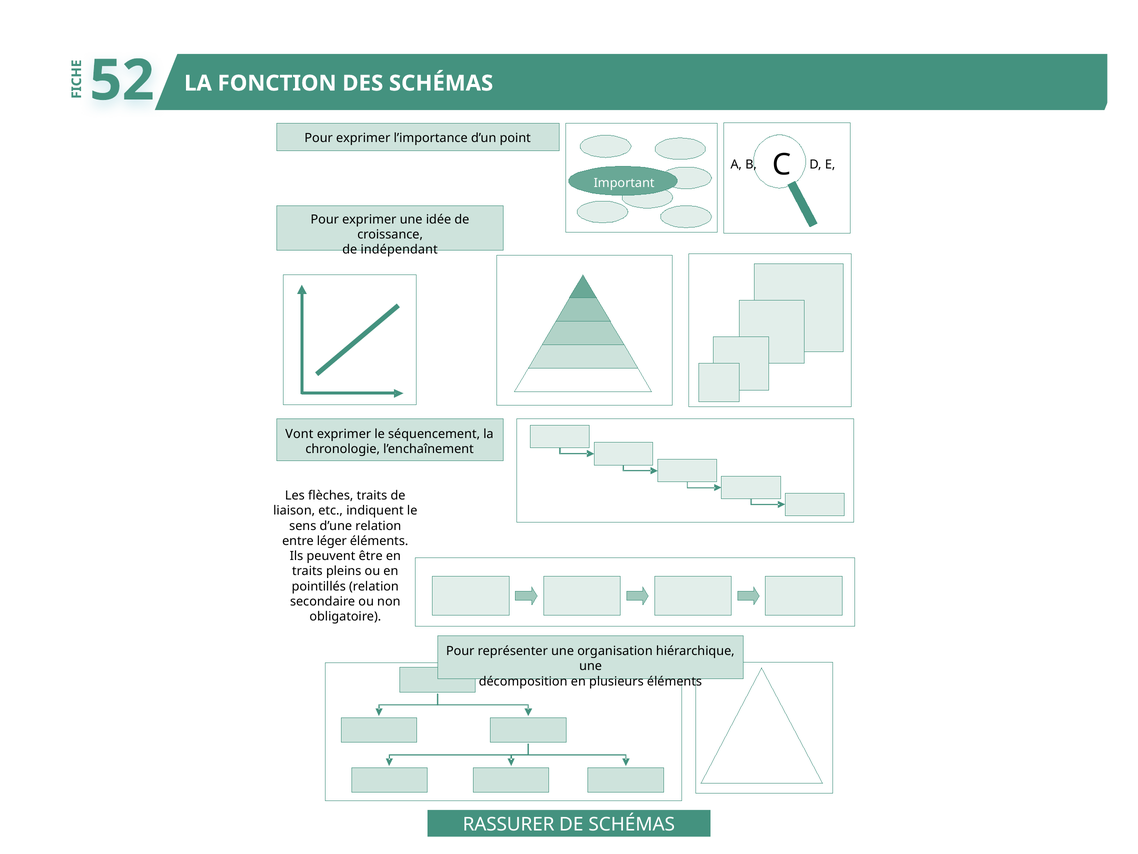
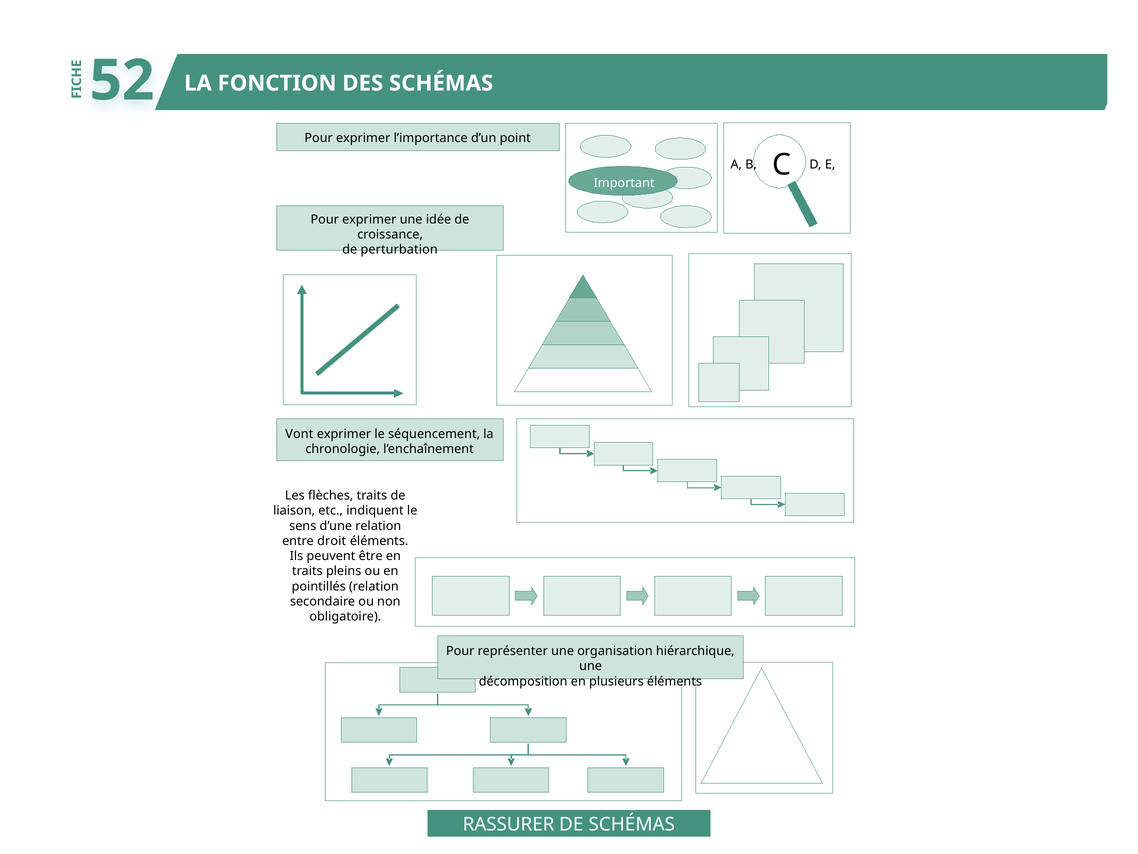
indépendant: indépendant -> perturbation
léger: léger -> droit
